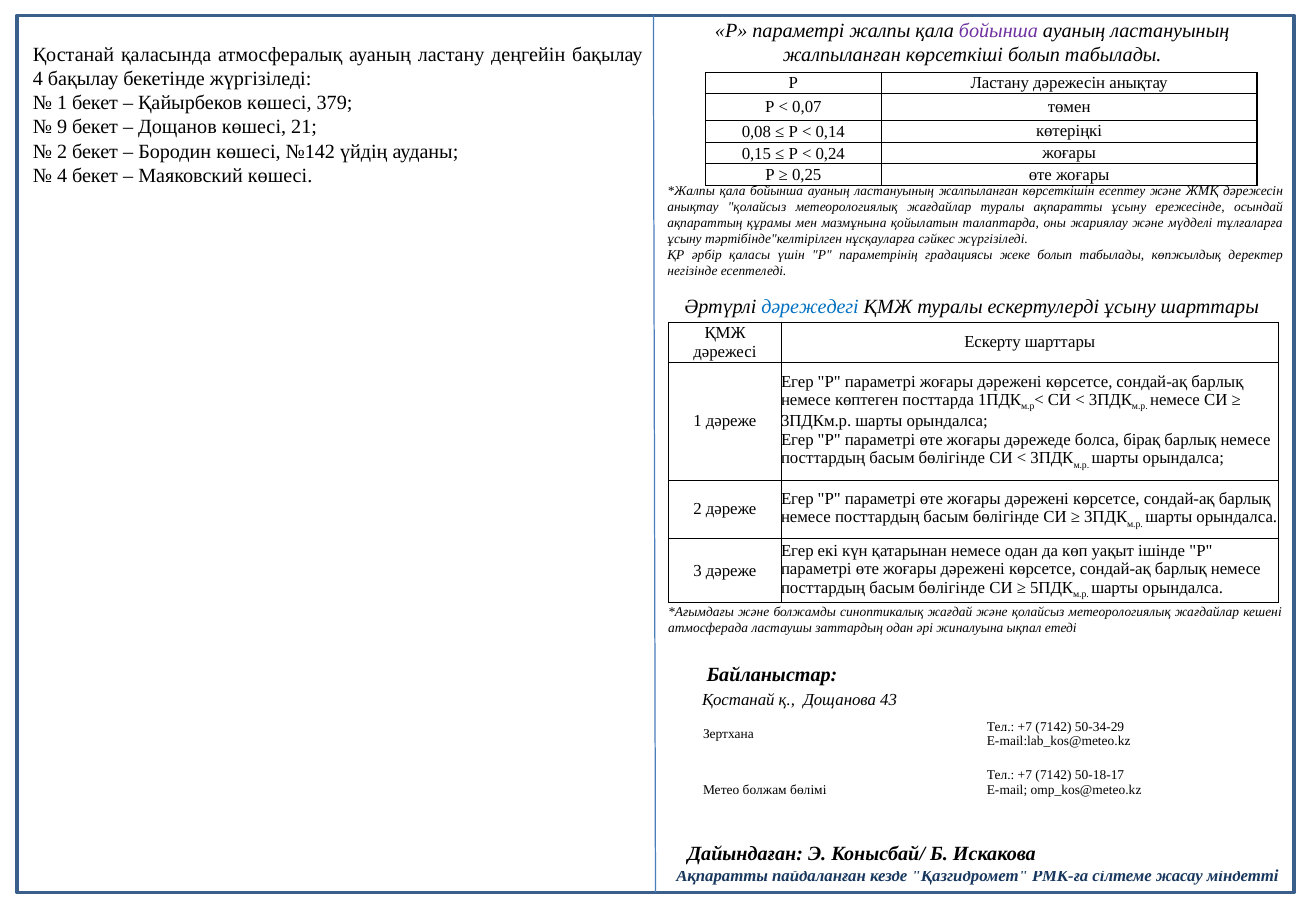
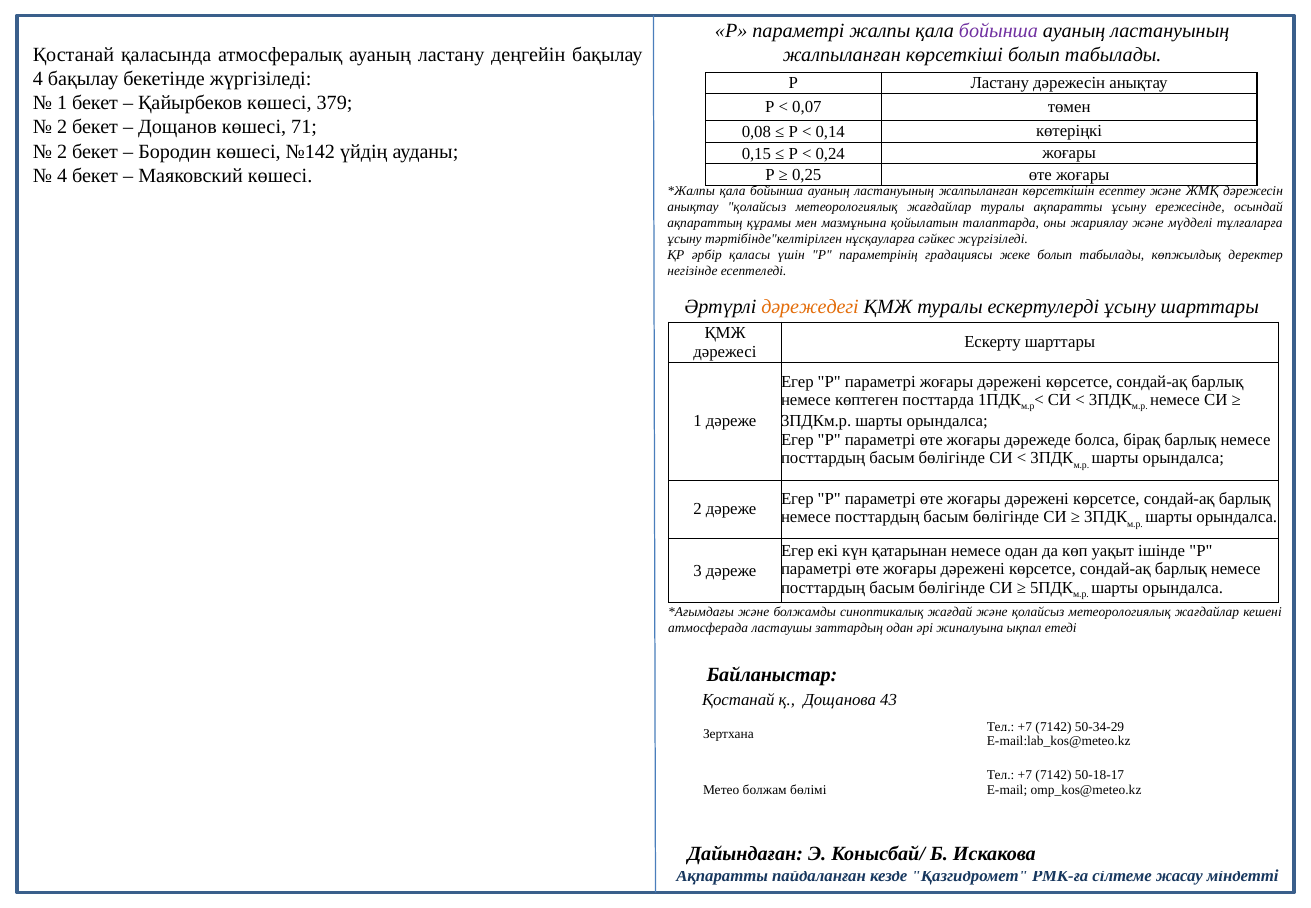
9 at (62, 127): 9 -> 2
21: 21 -> 71
дәрежедегі colour: blue -> orange
